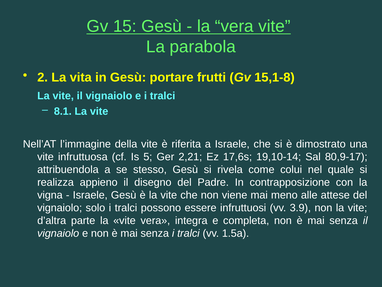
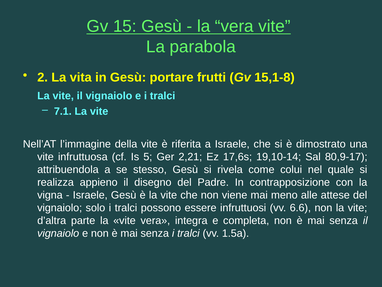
8.1: 8.1 -> 7.1
3.9: 3.9 -> 6.6
